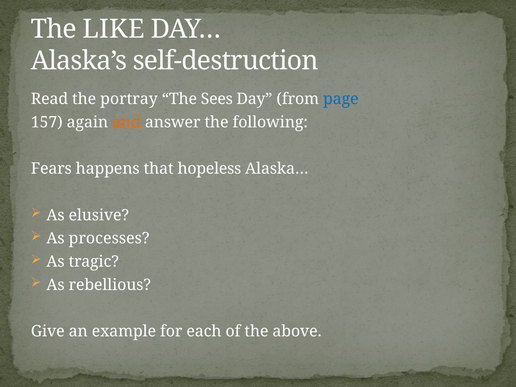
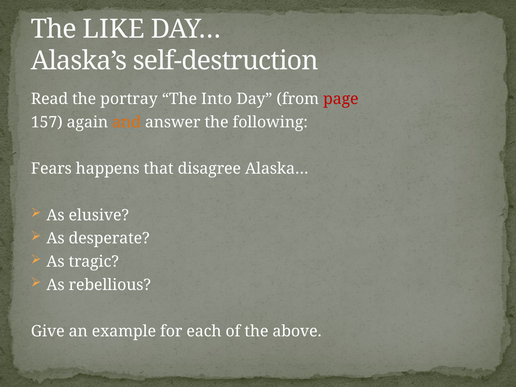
Sees: Sees -> Into
page colour: blue -> red
hopeless: hopeless -> disagree
processes: processes -> desperate
